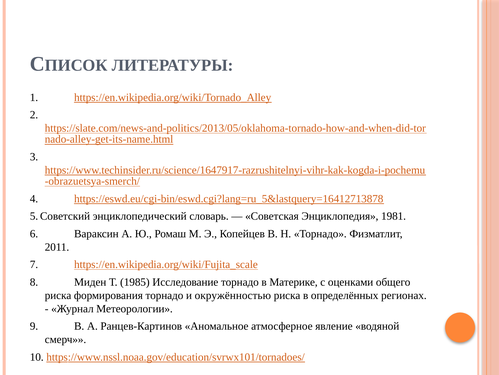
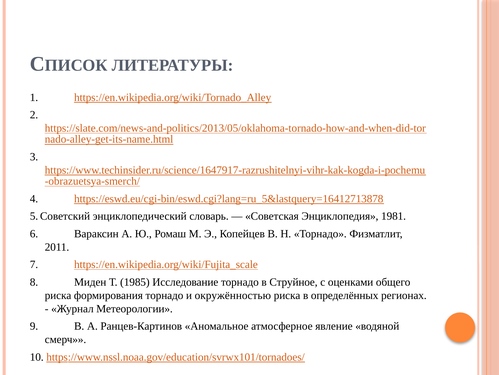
Материке: Материке -> Струйное
